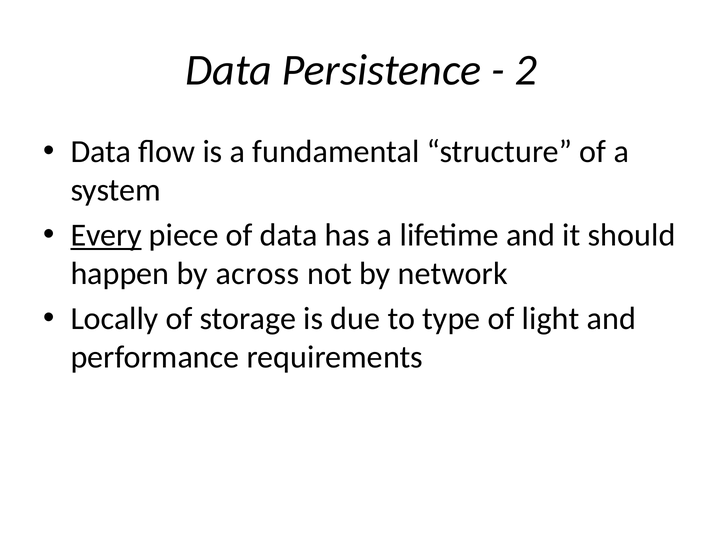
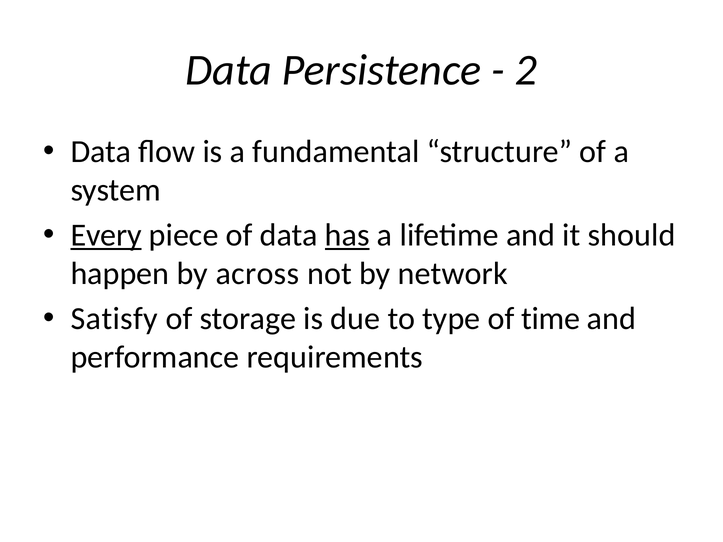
has underline: none -> present
Locally: Locally -> Satisfy
light: light -> time
